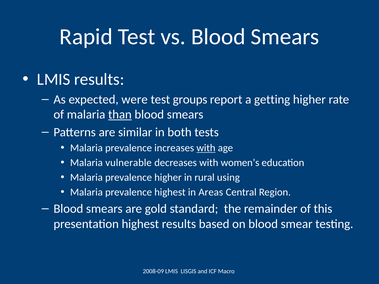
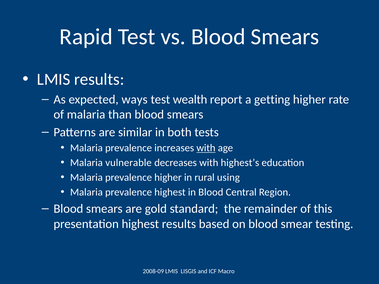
were: were -> ways
groups: groups -> wealth
than underline: present -> none
women’s: women’s -> highest’s
in Areas: Areas -> Blood
